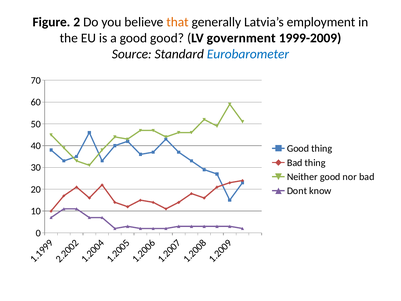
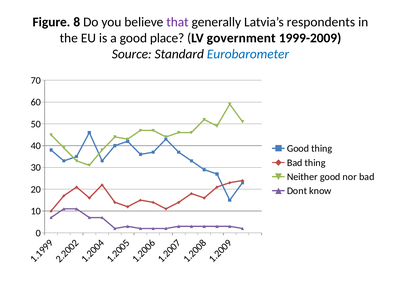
Figure 2: 2 -> 8
that colour: orange -> purple
employment: employment -> respondents
good good: good -> place
